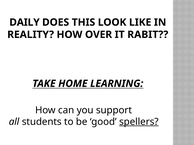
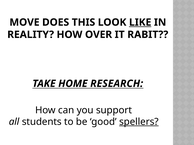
DAILY: DAILY -> MOVE
LIKE underline: none -> present
LEARNING: LEARNING -> RESEARCH
